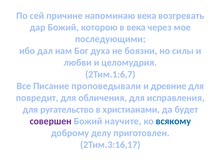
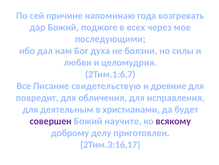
напоминаю века: века -> года
которою: которою -> поджоге
в века: века -> всех
проповедывали: проповедывали -> свидетельствую
ругательство: ругательство -> деятельным
всякому colour: blue -> purple
